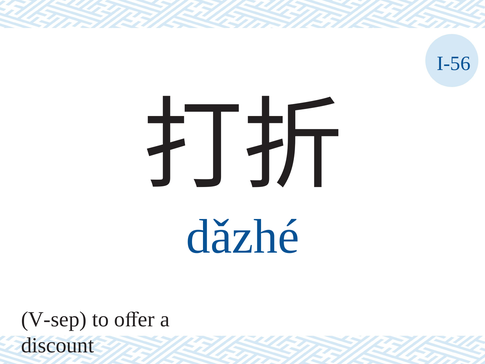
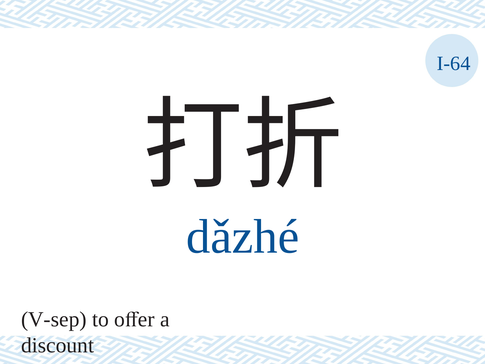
I-56: I-56 -> I-64
